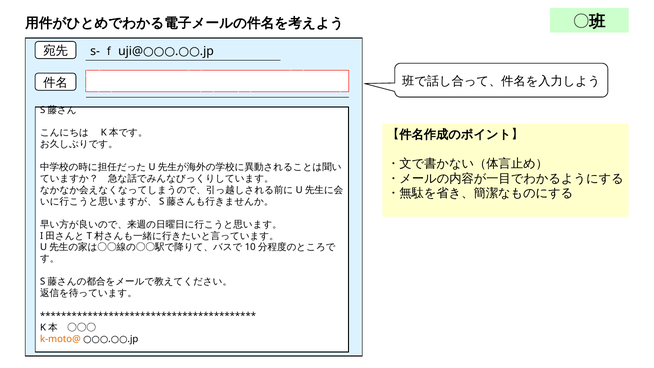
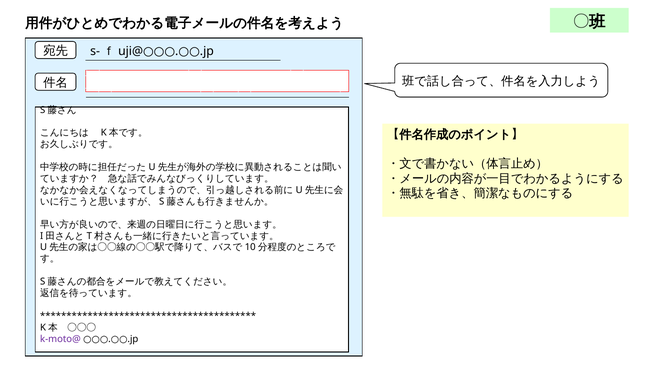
k-moto@ colour: orange -> purple
